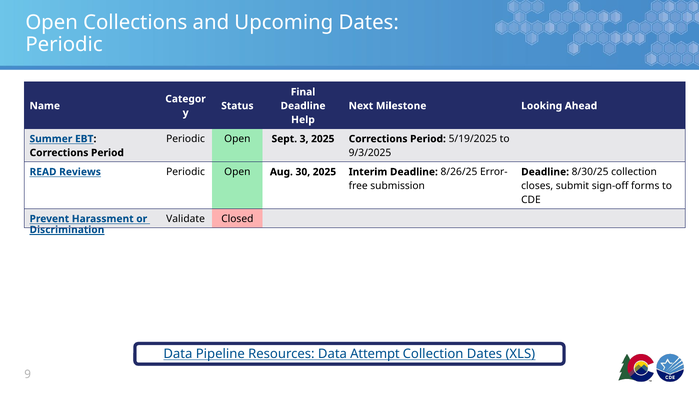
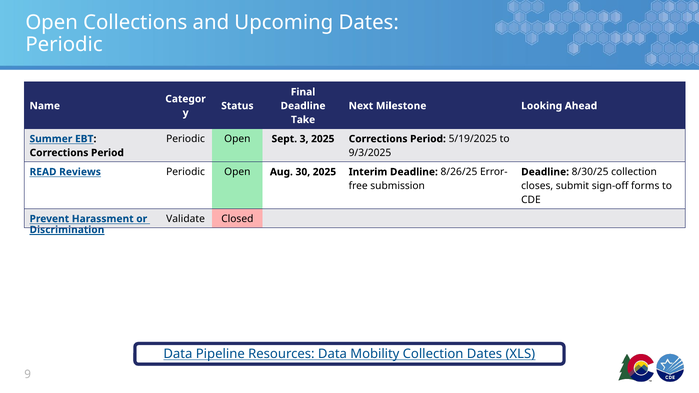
Help: Help -> Take
Attempt: Attempt -> Mobility
